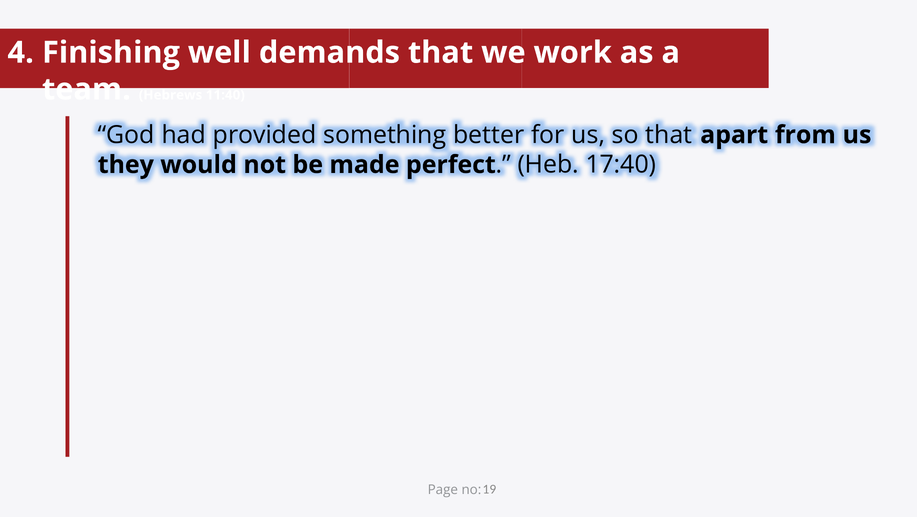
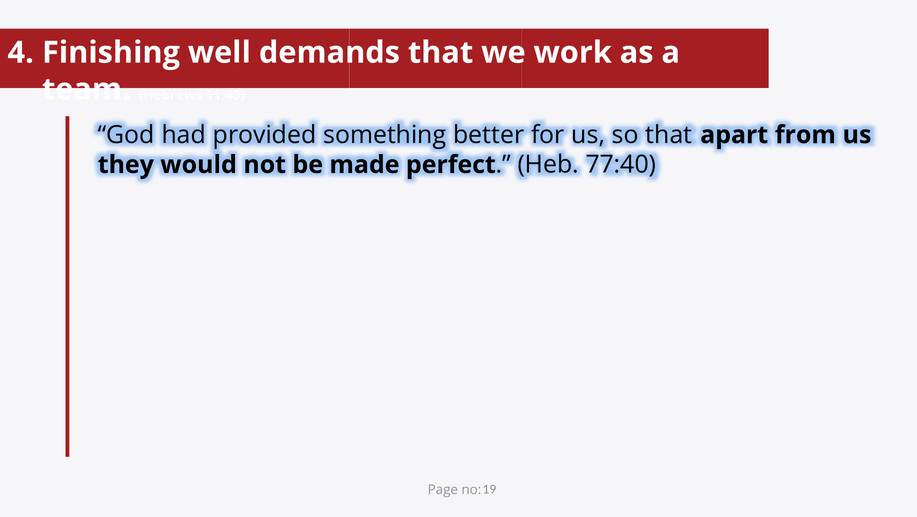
17:40: 17:40 -> 77:40
